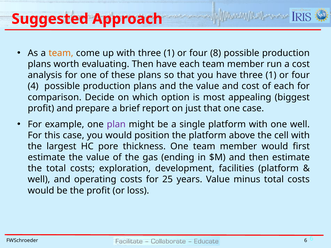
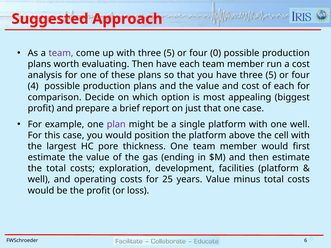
team at (61, 53) colour: orange -> purple
with three 1: 1 -> 5
8: 8 -> 0
have three 1: 1 -> 5
